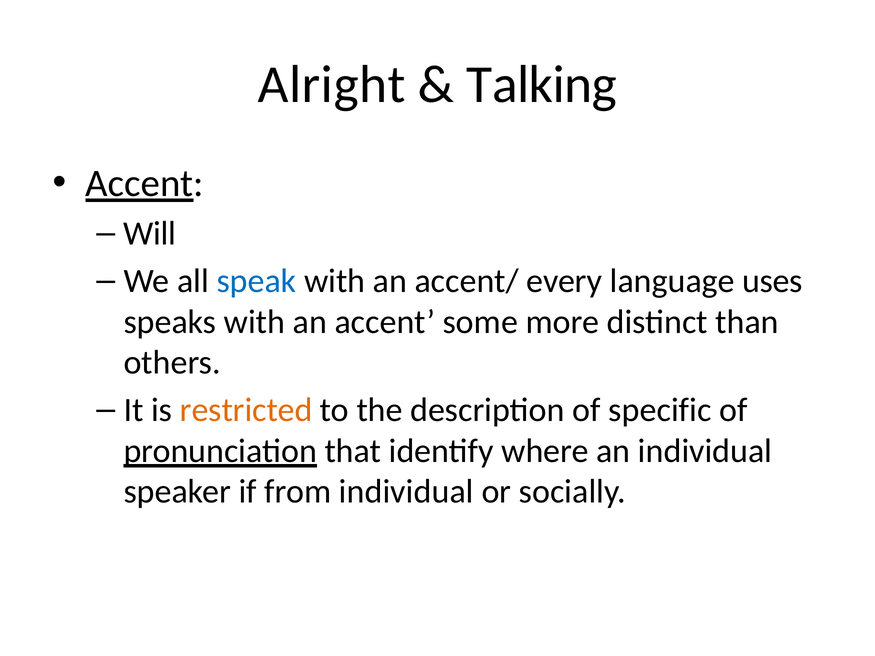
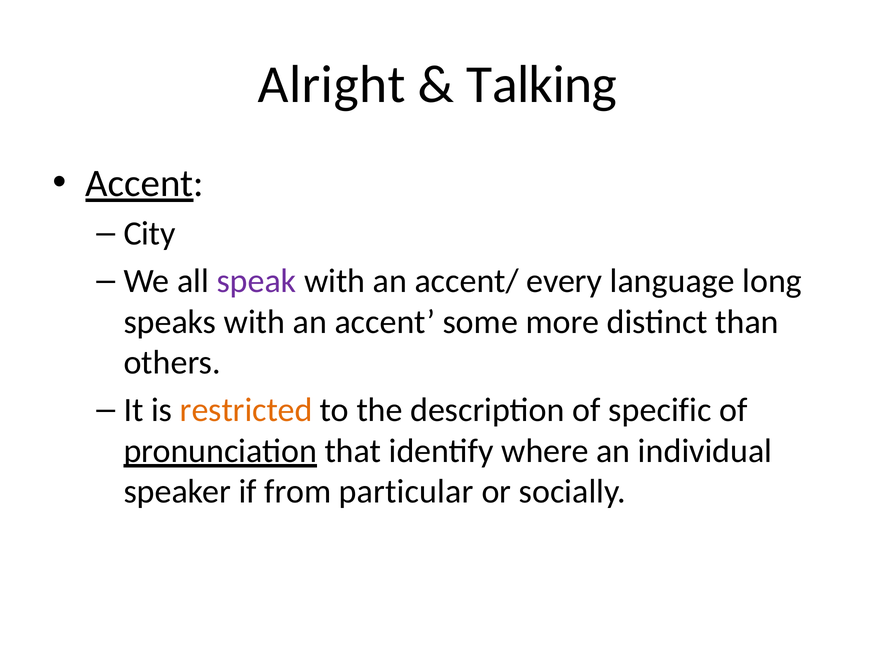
Will: Will -> City
speak colour: blue -> purple
uses: uses -> long
from individual: individual -> particular
